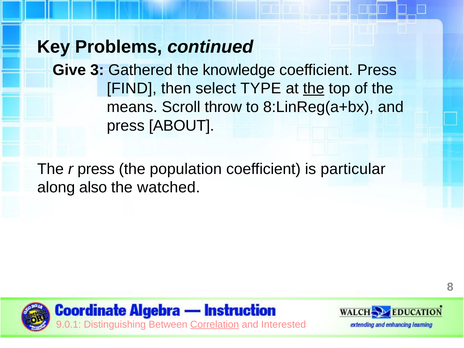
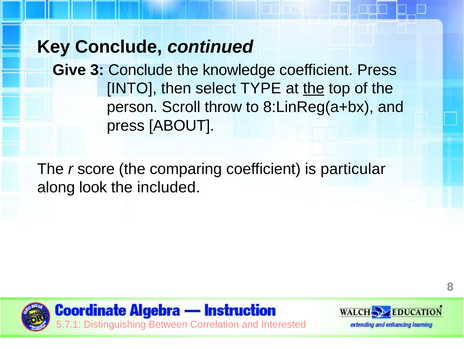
Key Problems: Problems -> Conclude
3 Gathered: Gathered -> Conclude
FIND: FIND -> INTO
means: means -> person
r press: press -> score
population: population -> comparing
also: also -> look
watched: watched -> included
9.0.1: 9.0.1 -> 5.7.1
Correlation underline: present -> none
